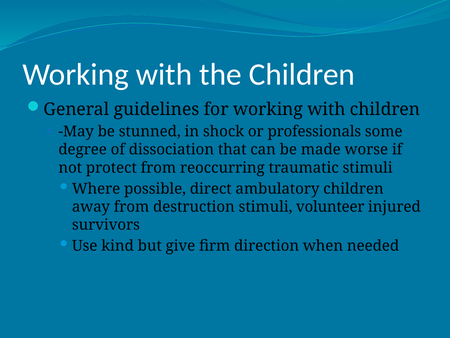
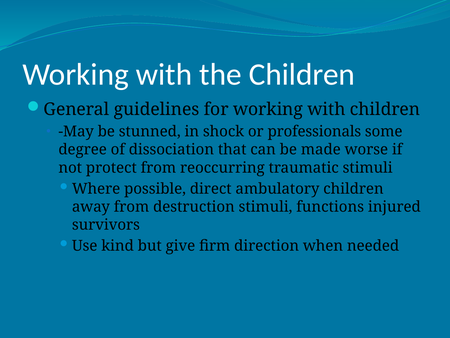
volunteer: volunteer -> functions
